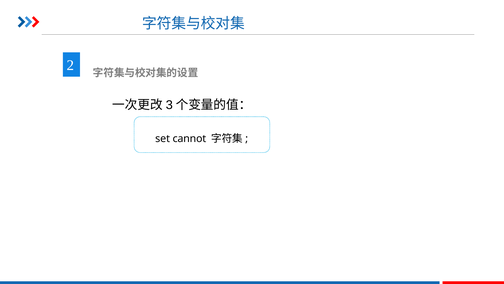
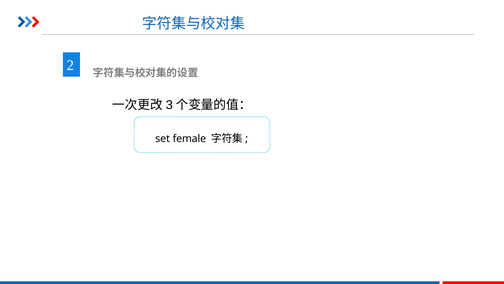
cannot: cannot -> female
